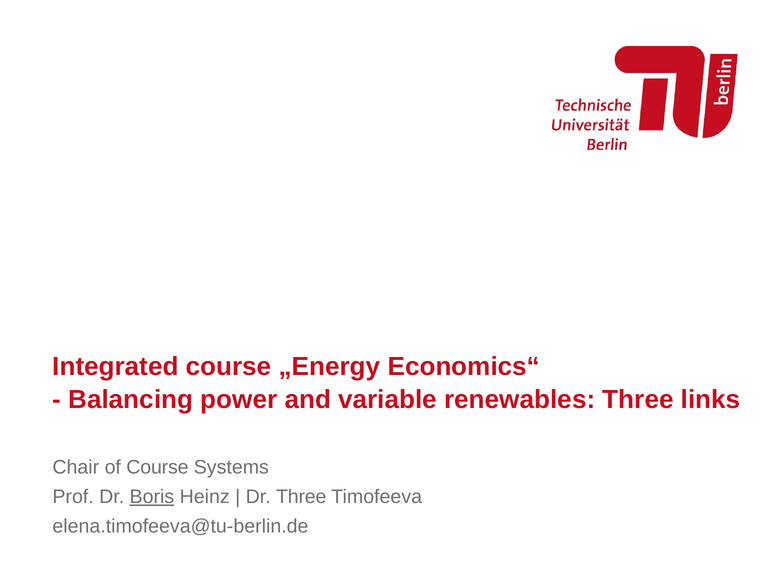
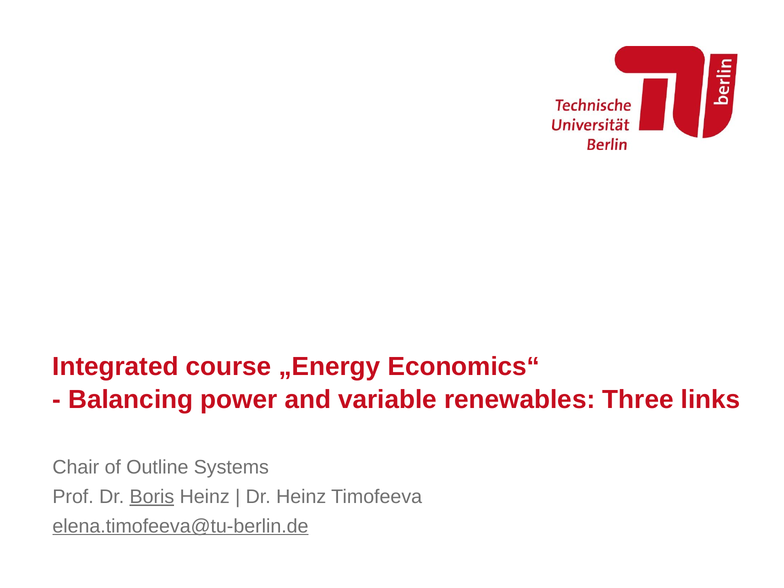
of Course: Course -> Outline
Dr Three: Three -> Heinz
elena.timofeeva@tu-berlin.de underline: none -> present
